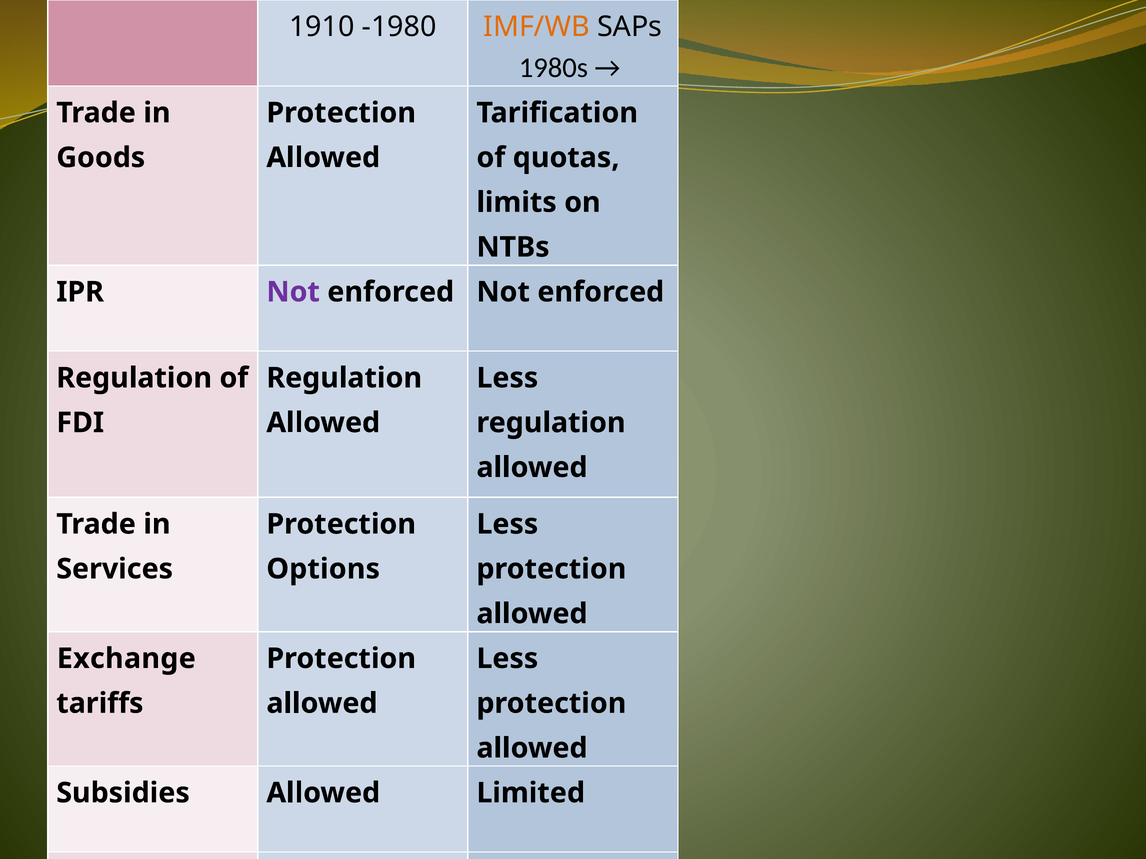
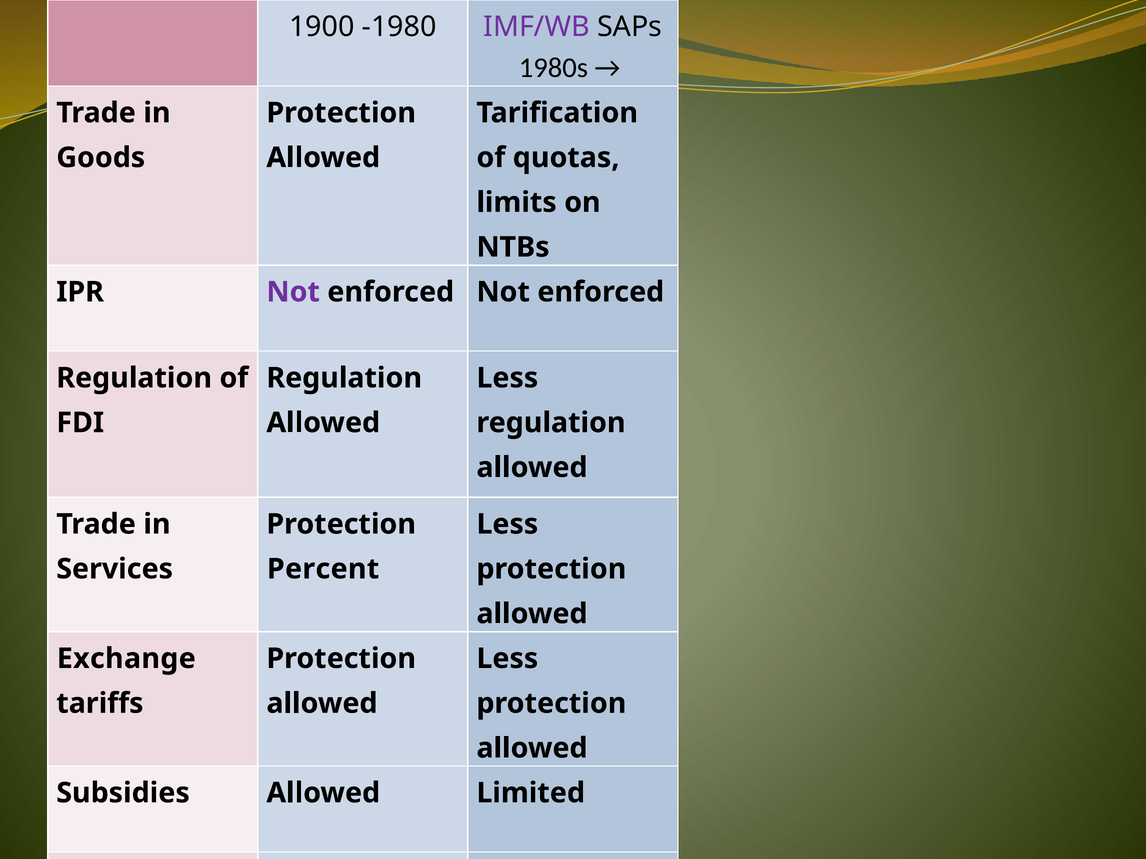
1910: 1910 -> 1900
IMF/WB colour: orange -> purple
Options: Options -> Percent
